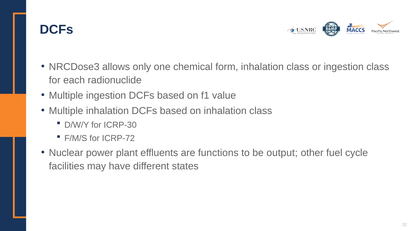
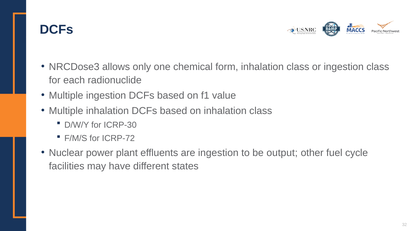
are functions: functions -> ingestion
